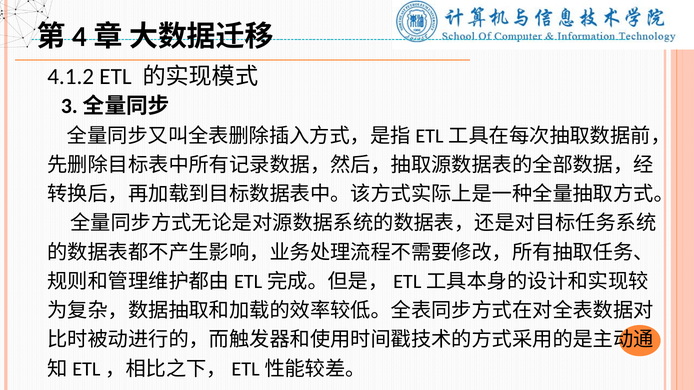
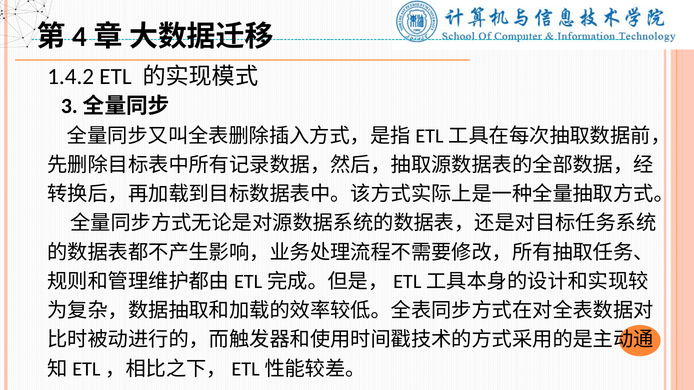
4.1.2: 4.1.2 -> 1.4.2
